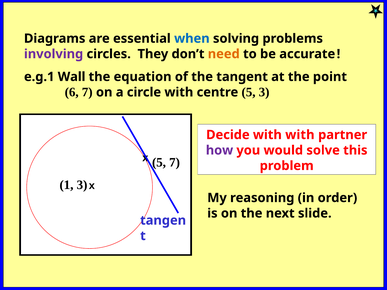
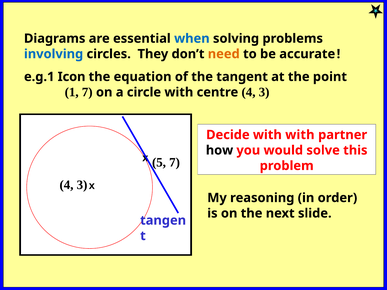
involving colour: purple -> blue
Wall: Wall -> Icon
6: 6 -> 1
centre 5: 5 -> 4
how colour: purple -> black
1 at (66, 185): 1 -> 4
